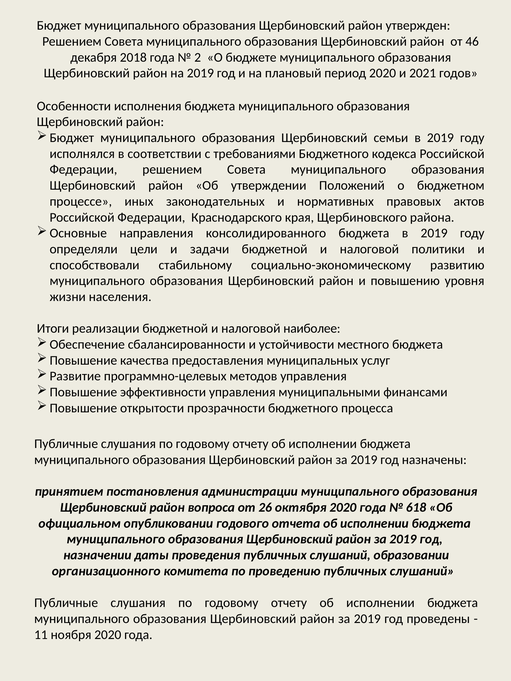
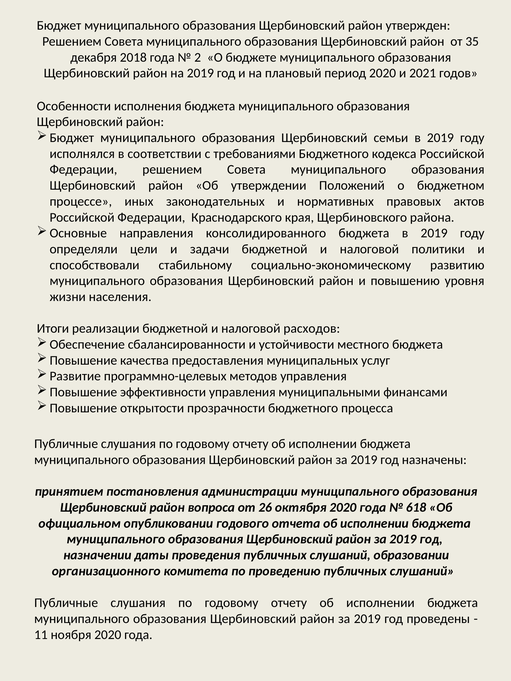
46: 46 -> 35
наиболее: наиболее -> расходов
